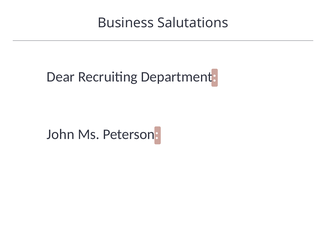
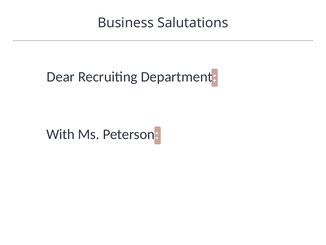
John: John -> With
